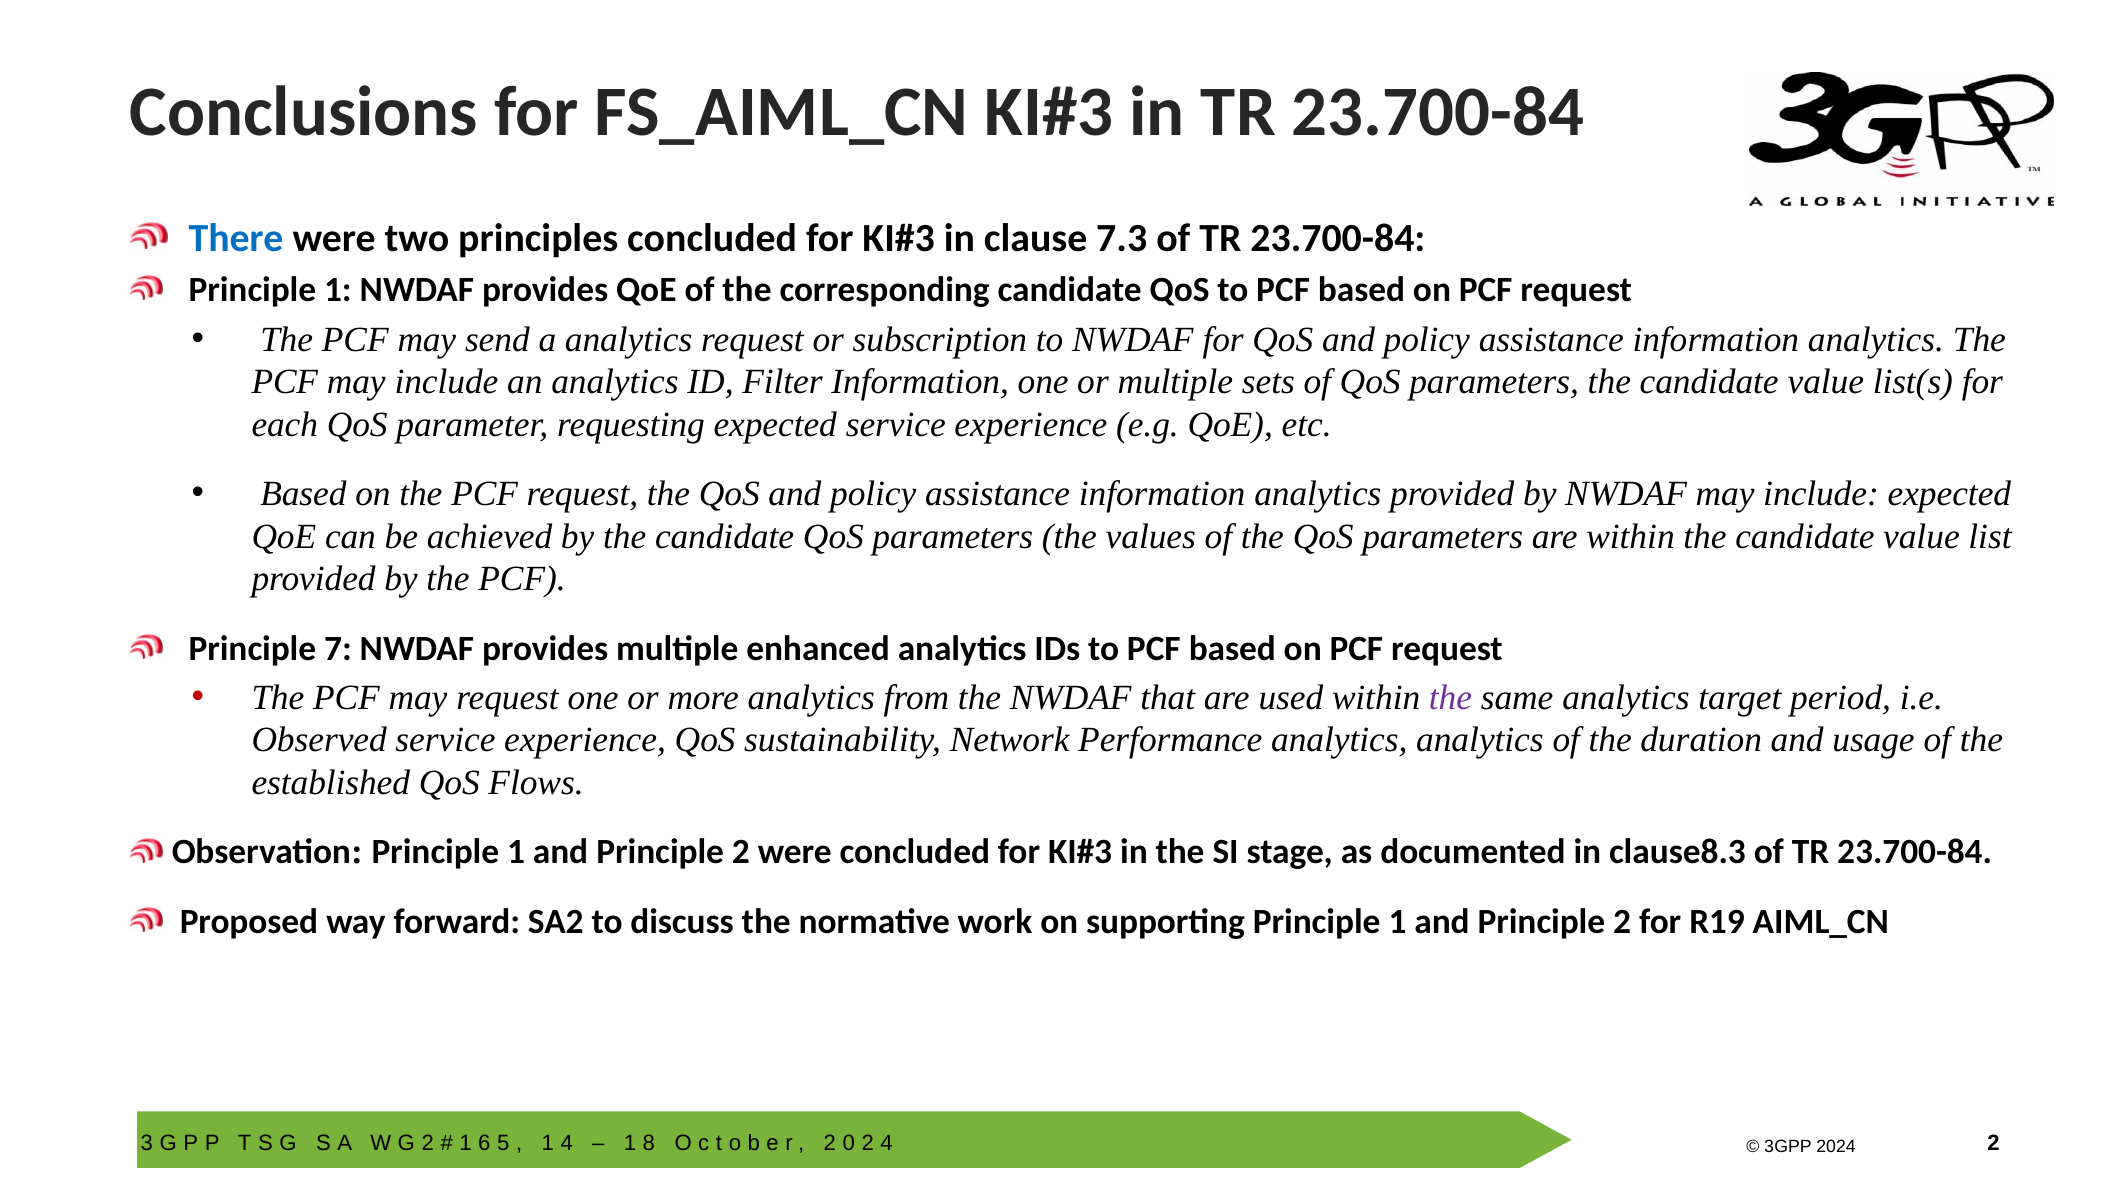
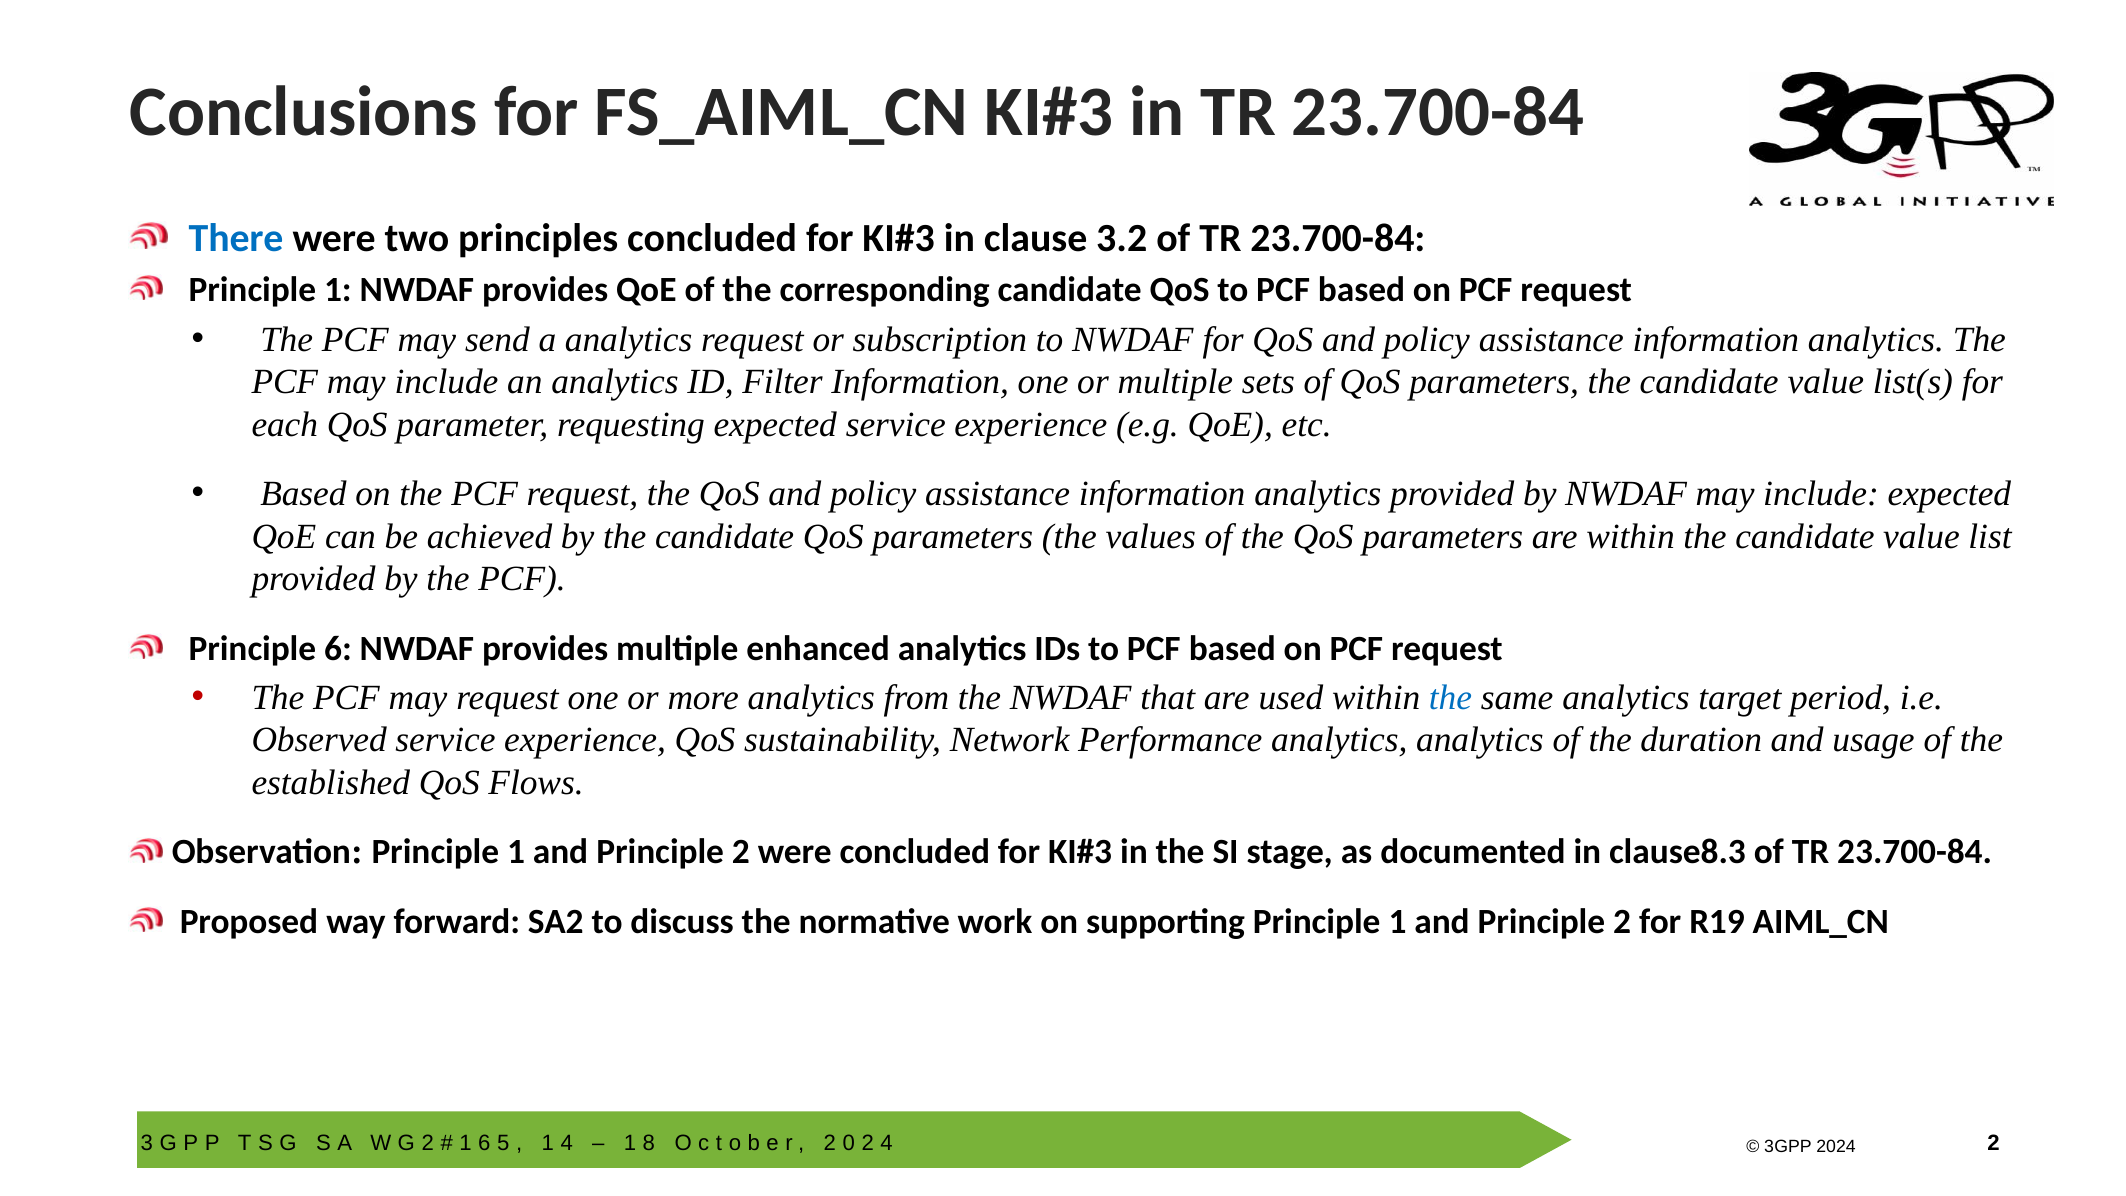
7.3: 7.3 -> 3.2
Principle 7: 7 -> 6
the at (1451, 698) colour: purple -> blue
